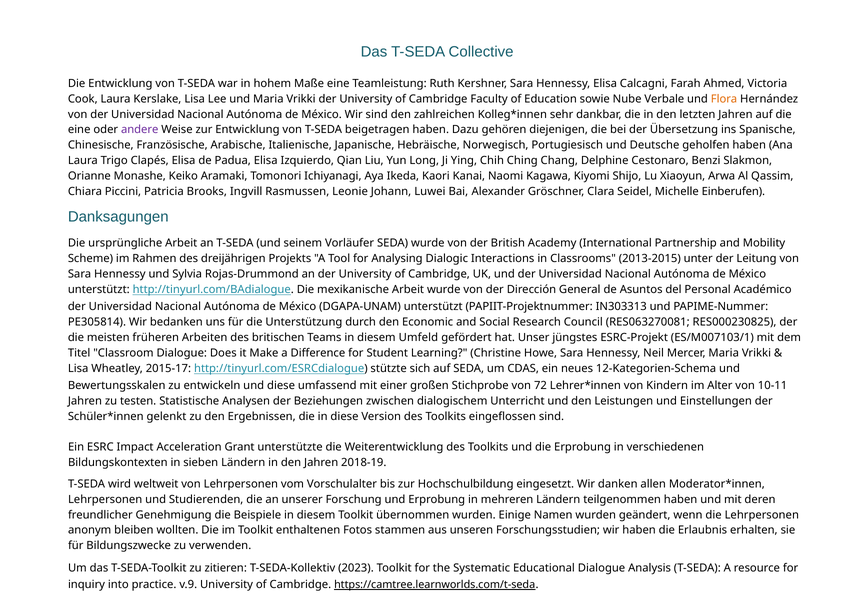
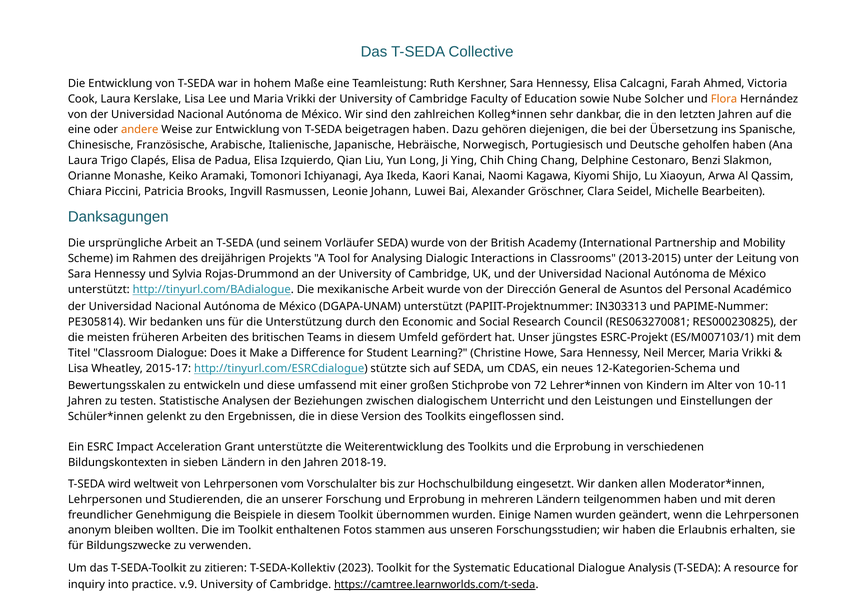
Verbale: Verbale -> Solcher
andere colour: purple -> orange
Einberufen: Einberufen -> Bearbeiten
